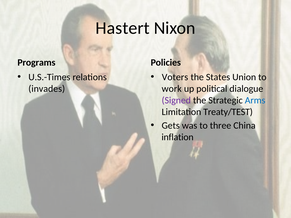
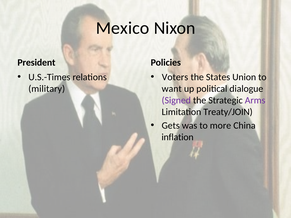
Hastert: Hastert -> Mexico
Programs: Programs -> President
invades: invades -> military
work: work -> want
Arms colour: blue -> purple
Treaty/TEST: Treaty/TEST -> Treaty/JOIN
three: three -> more
